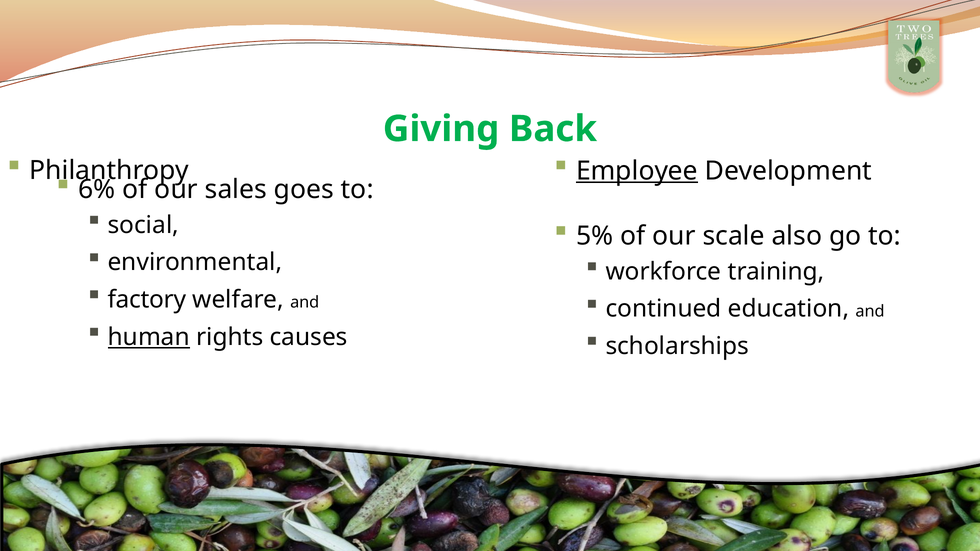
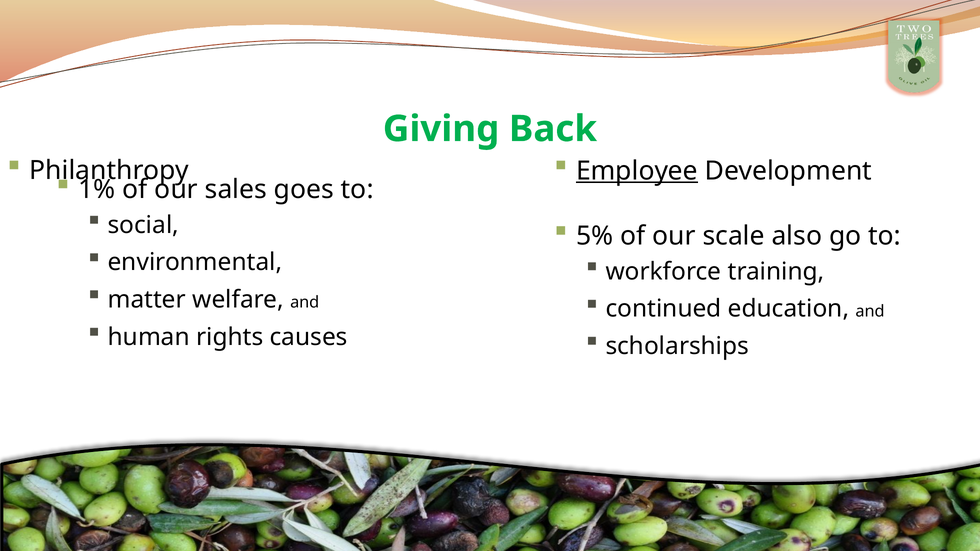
6%: 6% -> 1%
factory: factory -> matter
human underline: present -> none
